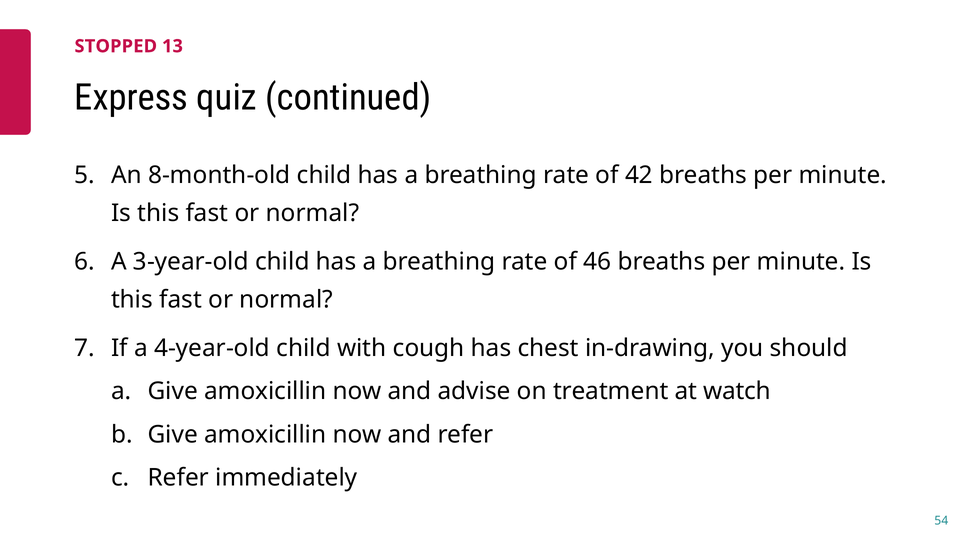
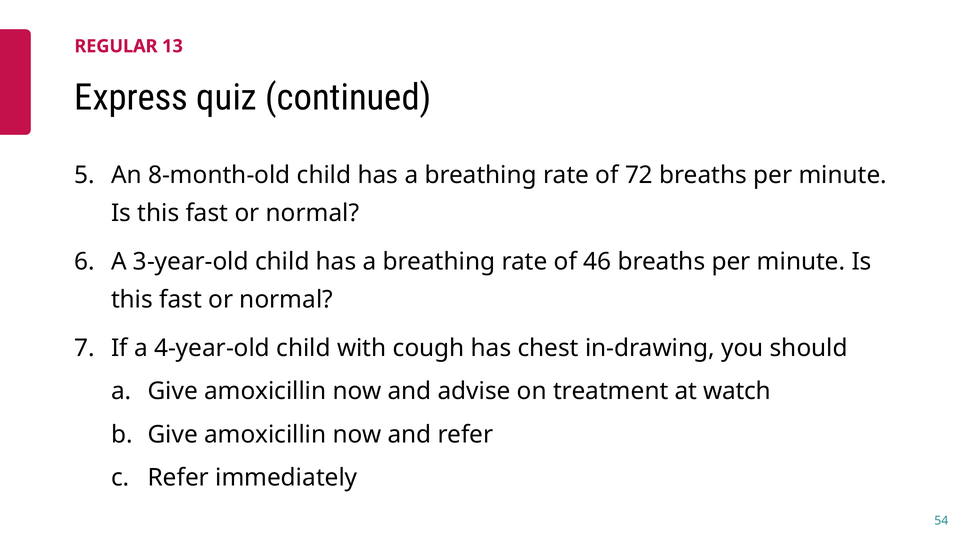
STOPPED: STOPPED -> REGULAR
42: 42 -> 72
